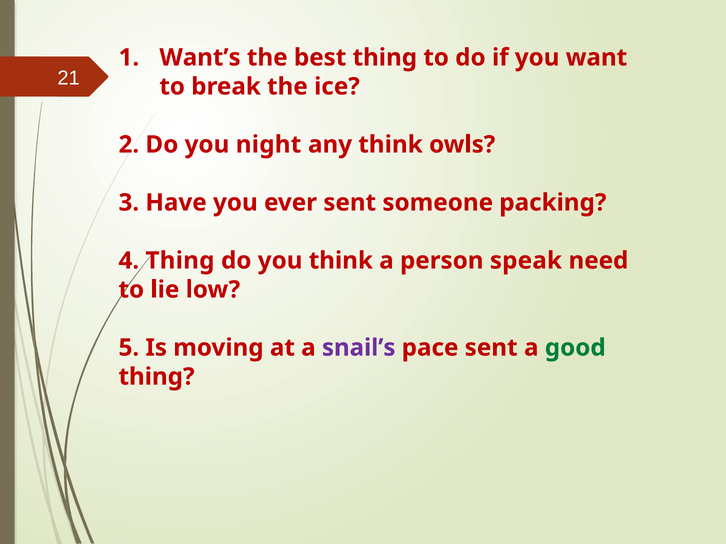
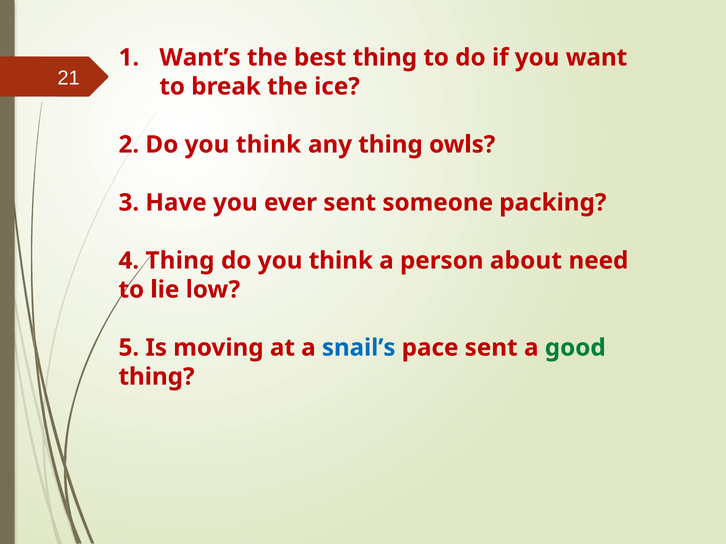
2 Do you night: night -> think
any think: think -> thing
speak: speak -> about
snail’s colour: purple -> blue
